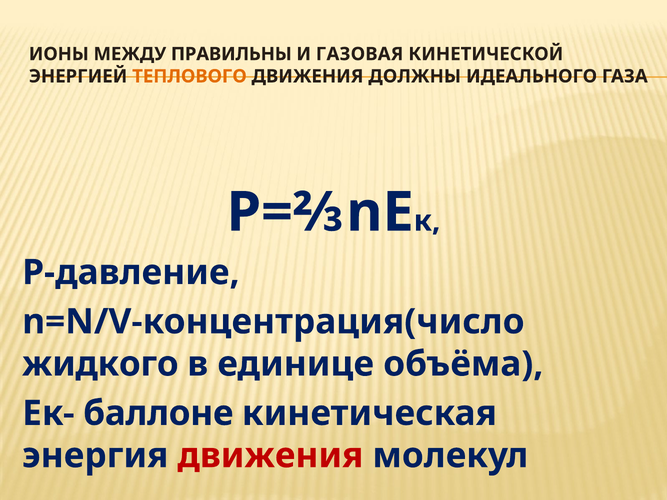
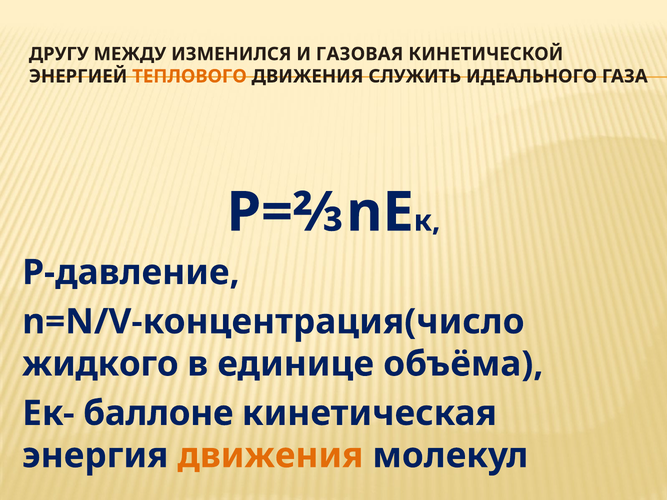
ИОНЫ: ИОНЫ -> ДРУГУ
ПРАВИЛЬНЫ: ПРАВИЛЬНЫ -> ИЗМЕНИЛСЯ
ДОЛЖНЫ: ДОЛЖНЫ -> СЛУЖИТЬ
движения at (270, 456) colour: red -> orange
